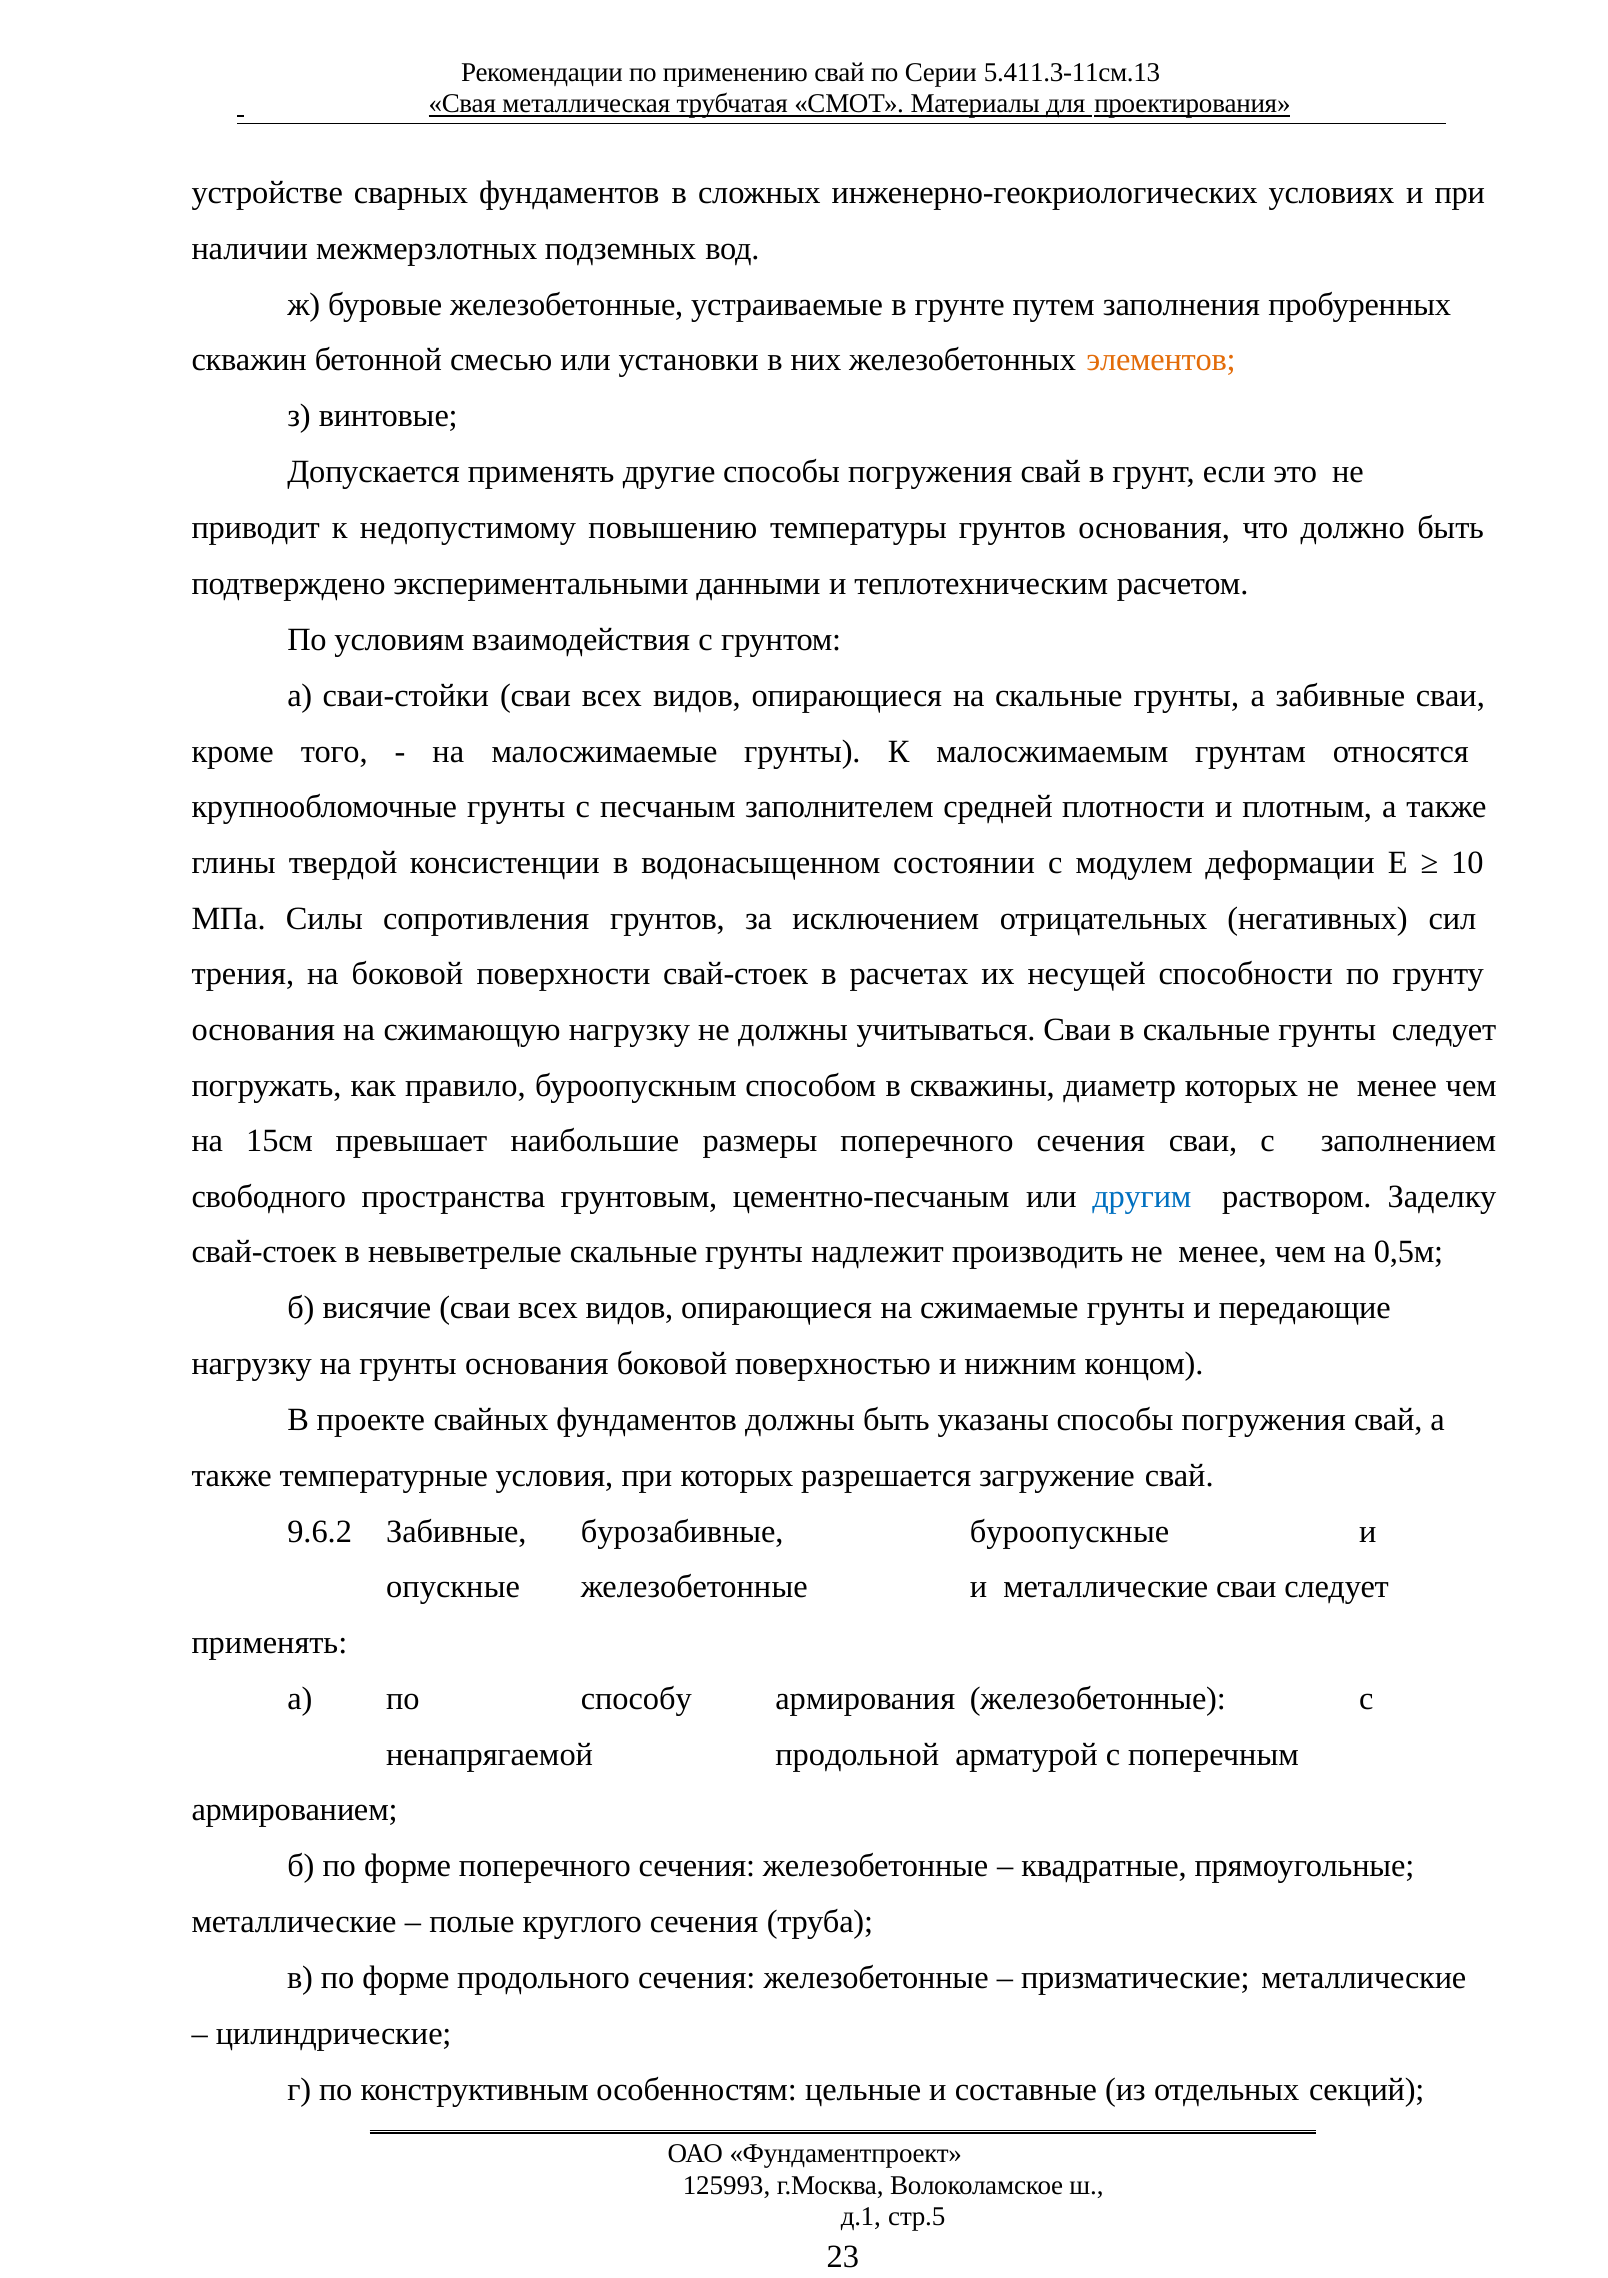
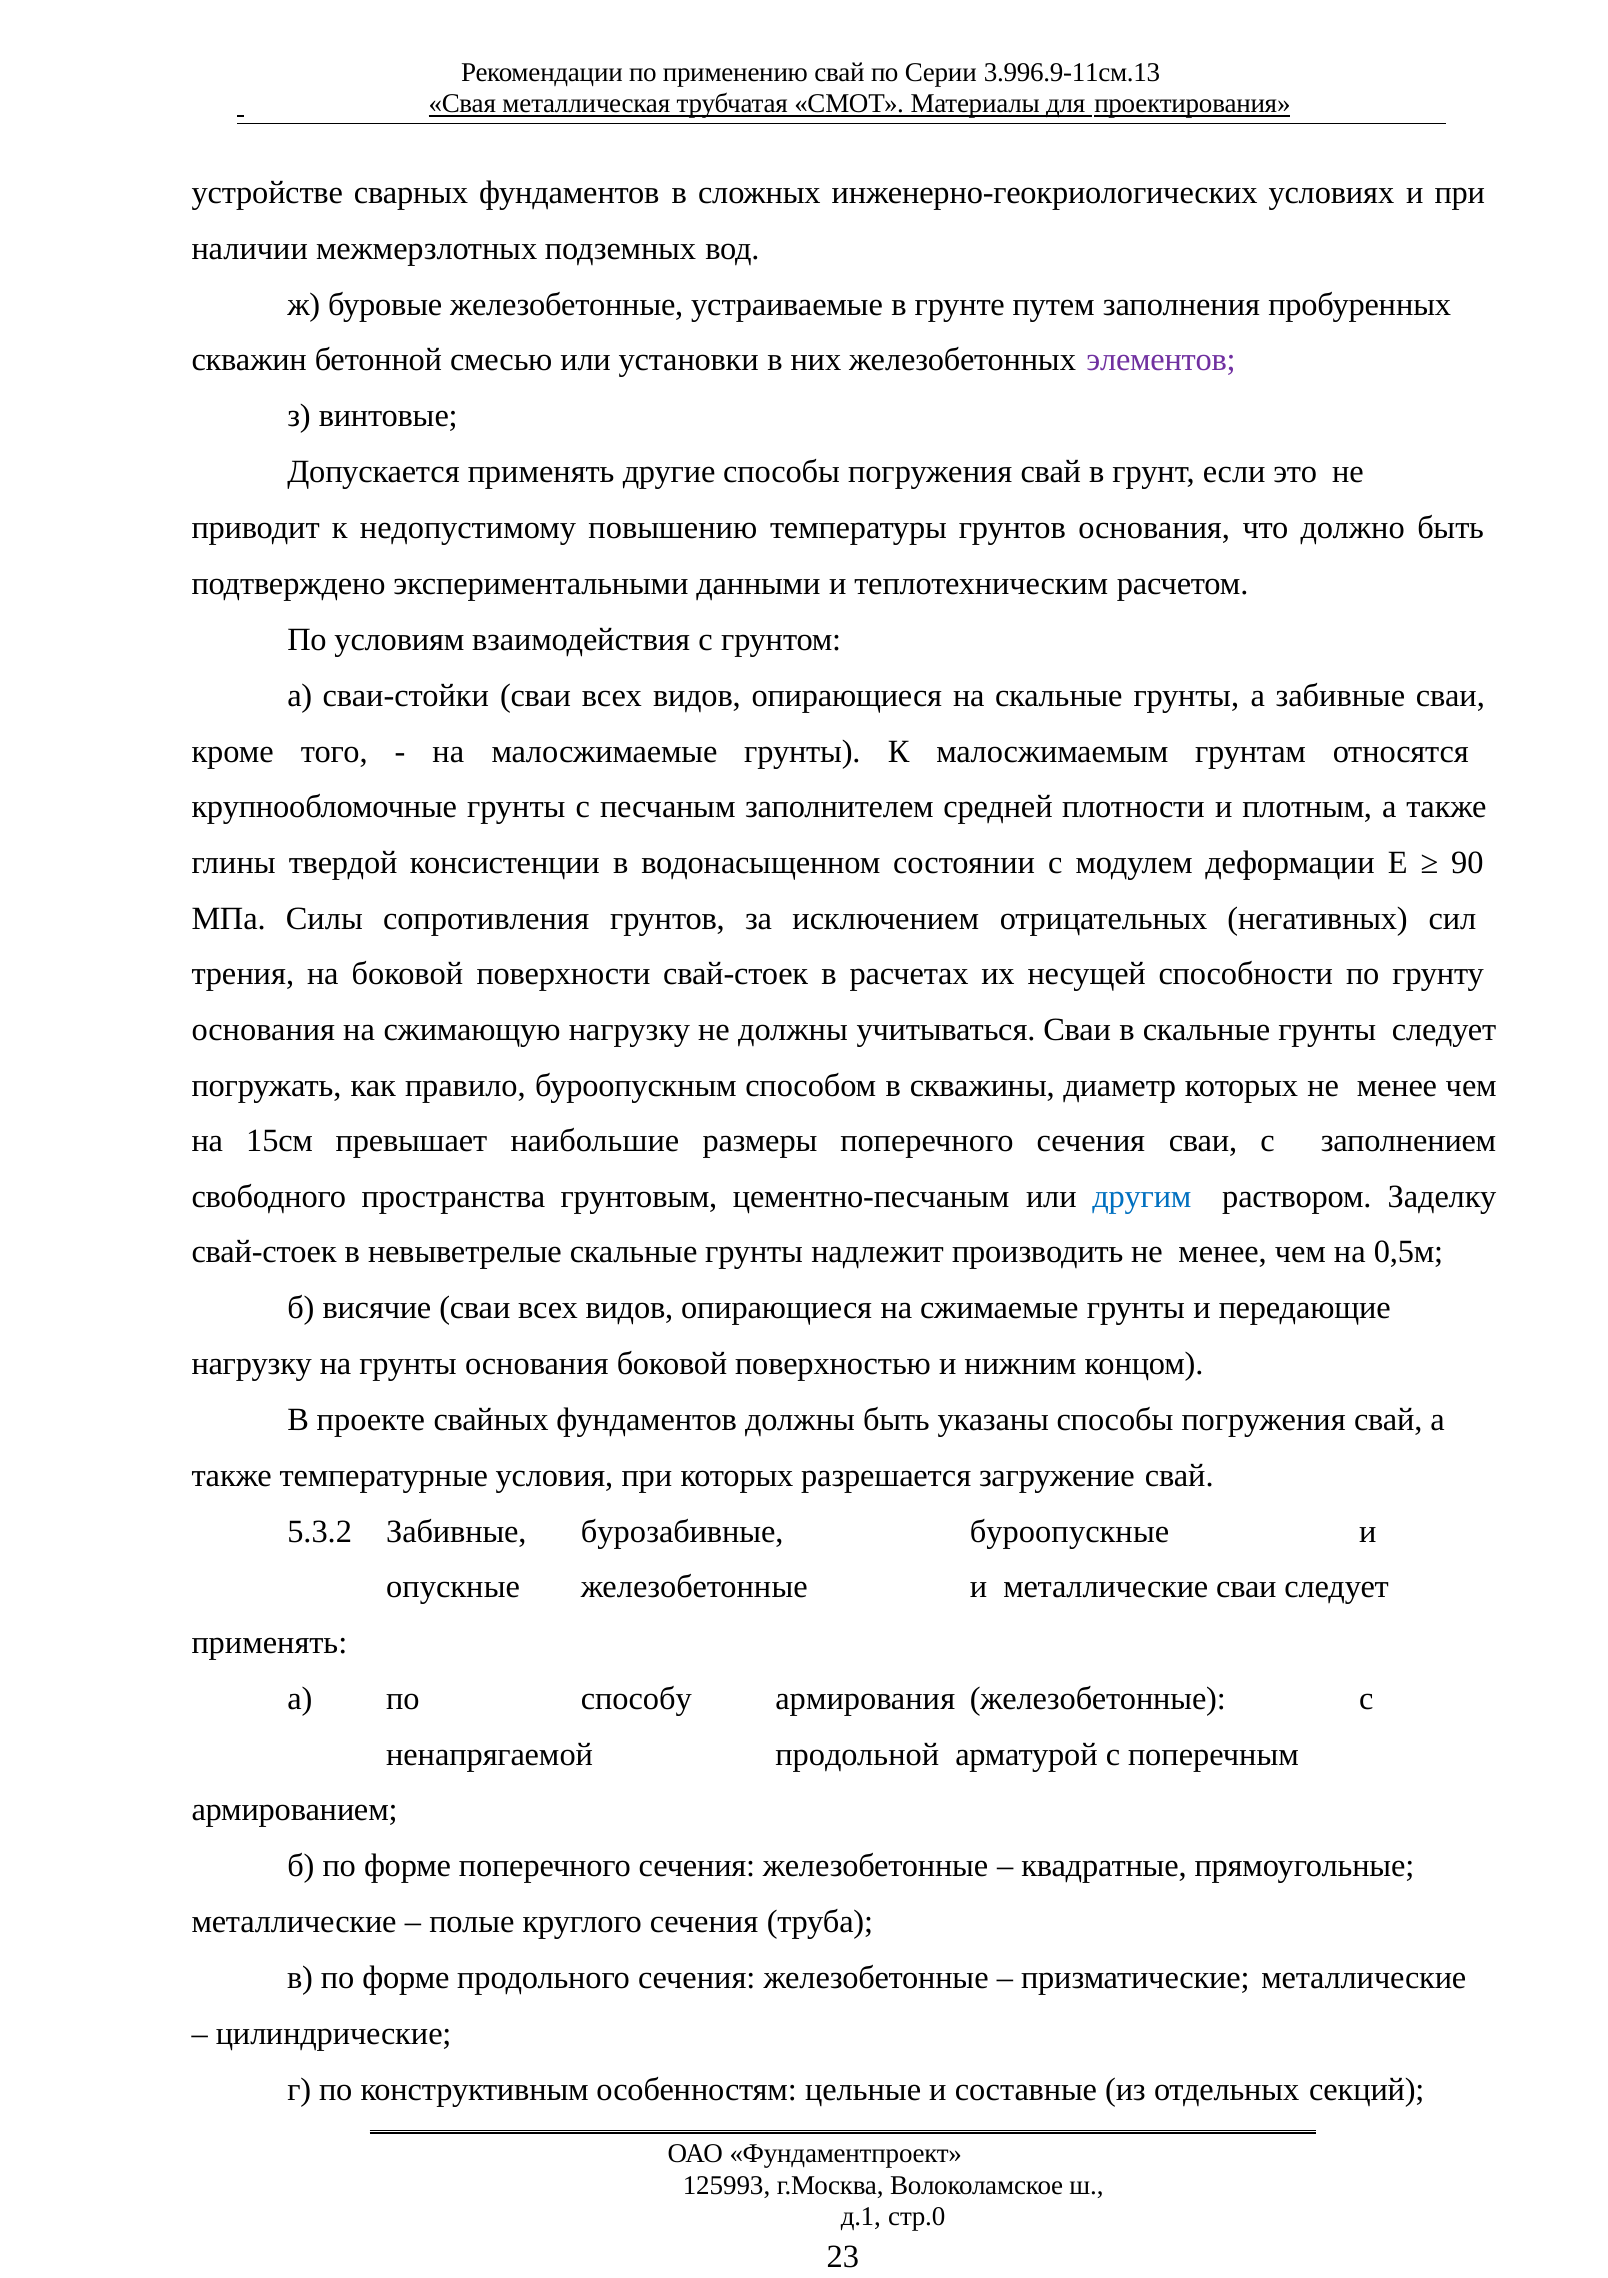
5.411.3-11см.13: 5.411.3-11см.13 -> 3.996.9-11см.13
элементов colour: orange -> purple
10: 10 -> 90
9.6.2: 9.6.2 -> 5.3.2
стр.5: стр.5 -> стр.0
